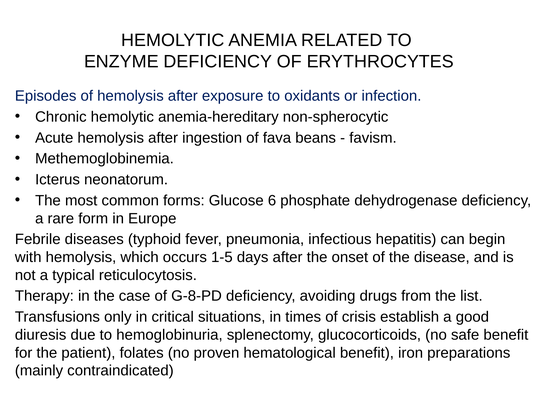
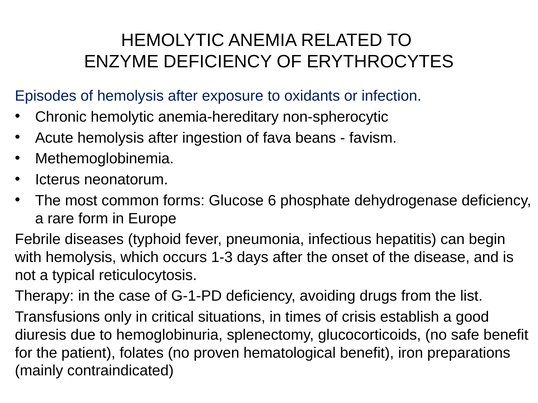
1-5: 1-5 -> 1-3
G-8-PD: G-8-PD -> G-1-PD
